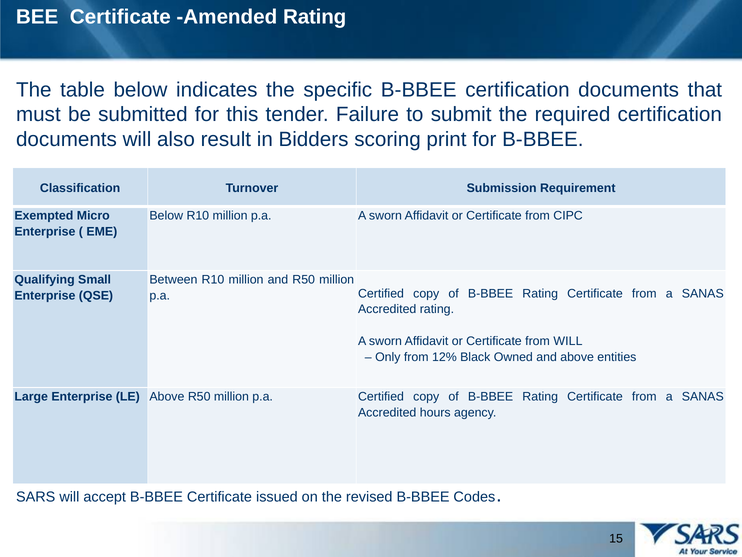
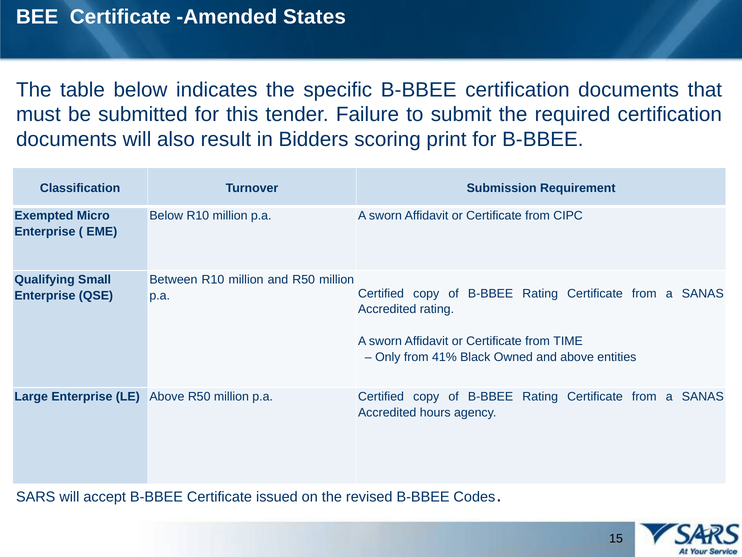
Amended Rating: Rating -> States
from WILL: WILL -> TIME
12%: 12% -> 41%
